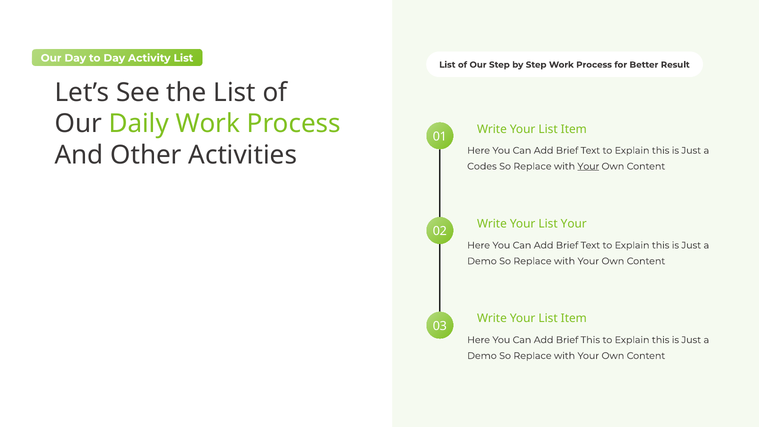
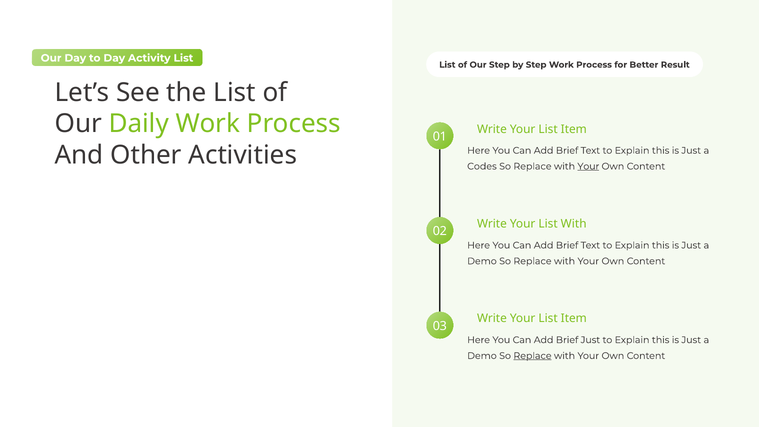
List Your: Your -> With
Brief This: This -> Just
Replace at (532, 356) underline: none -> present
